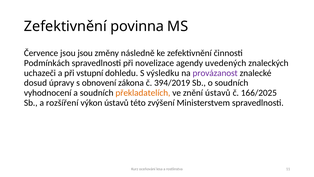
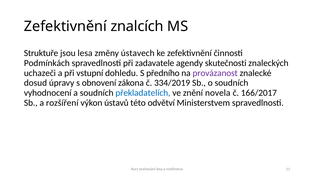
povinna: povinna -> znalcích
Července: Července -> Struktuře
jsou jsou: jsou -> lesa
následně: následně -> ústavech
novelizace: novelizace -> zadavatele
uvedených: uvedených -> skutečnosti
výsledku: výsledku -> předního
394/2019: 394/2019 -> 334/2019
překladatelích colour: orange -> blue
znění ústavů: ústavů -> novela
166/2025: 166/2025 -> 166/2017
zvýšení: zvýšení -> odvětví
